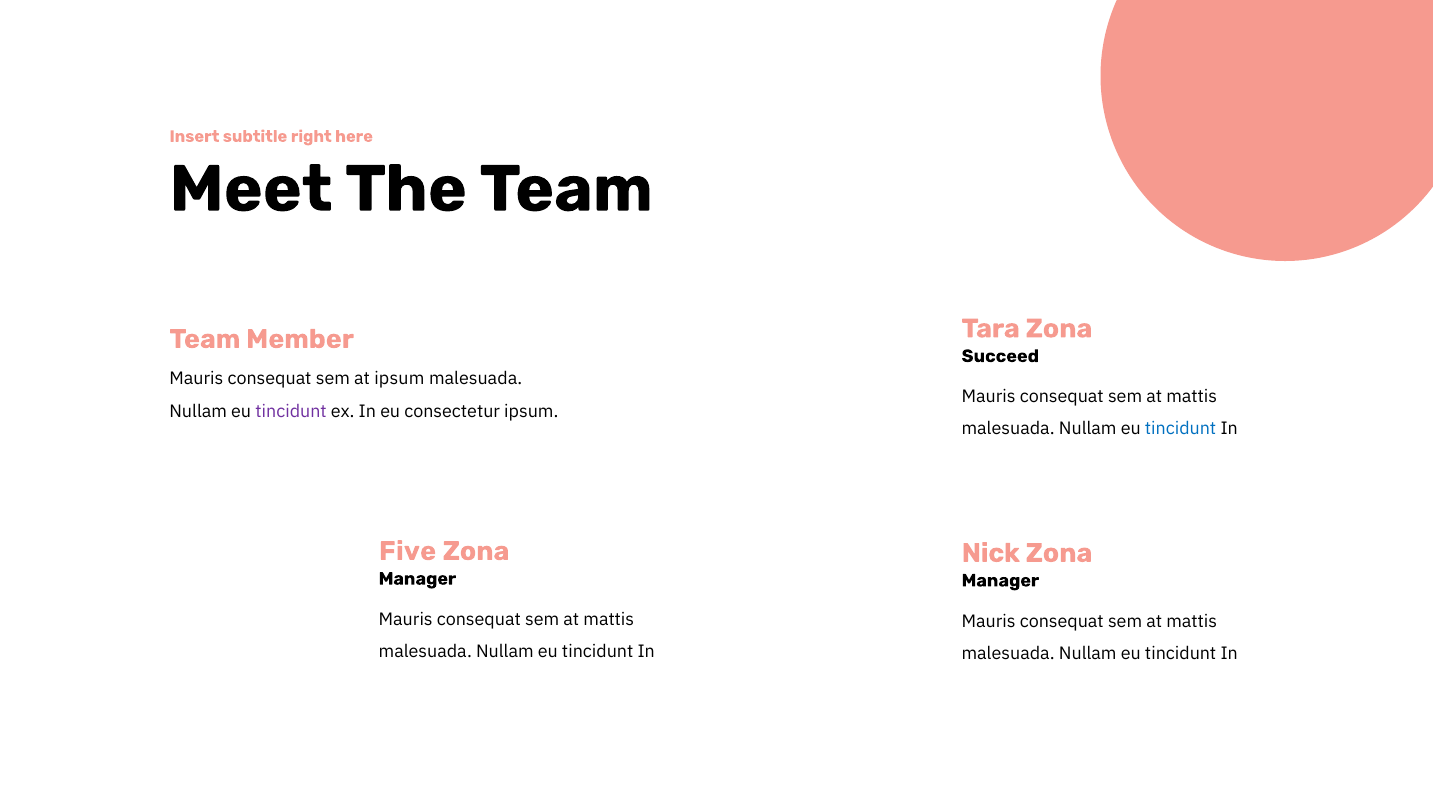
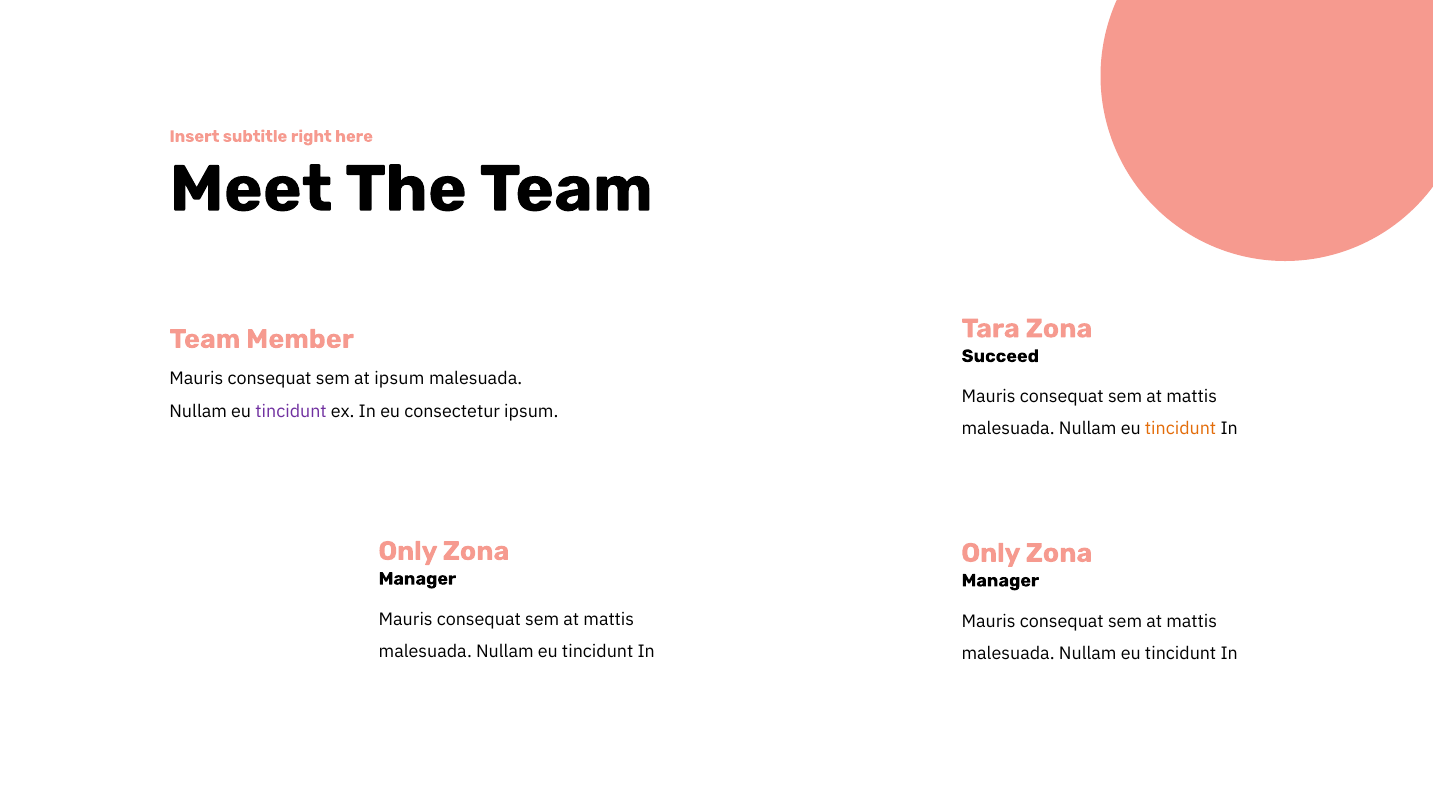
tincidunt at (1181, 429) colour: blue -> orange
Five at (408, 551): Five -> Only
Nick at (991, 553): Nick -> Only
